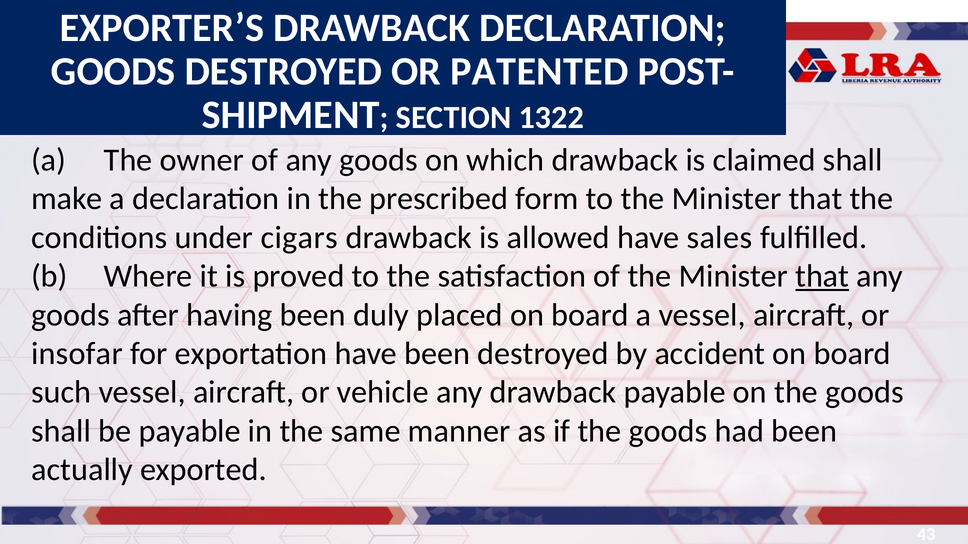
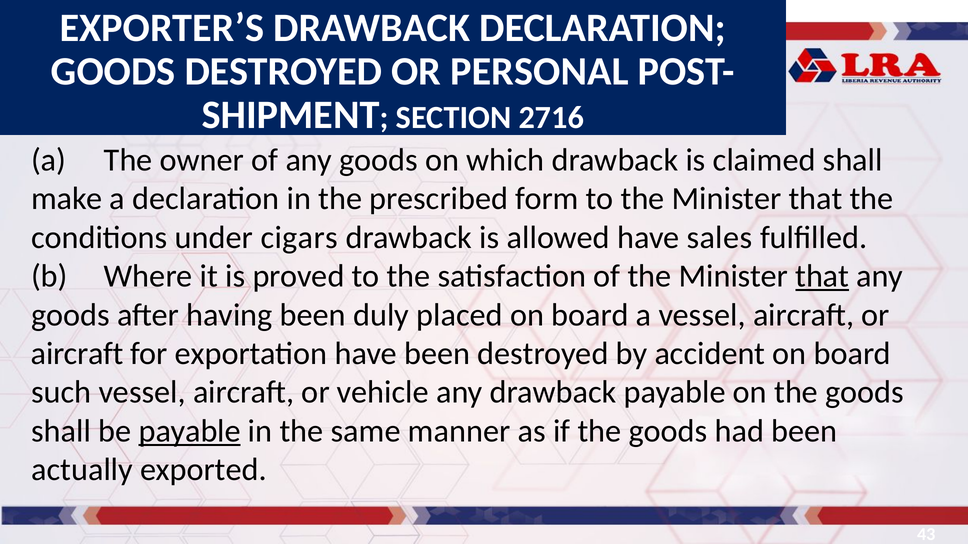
PATENTED: PATENTED -> PERSONAL
1322: 1322 -> 2716
insofar at (77, 354): insofar -> aircraft
payable at (190, 431) underline: none -> present
